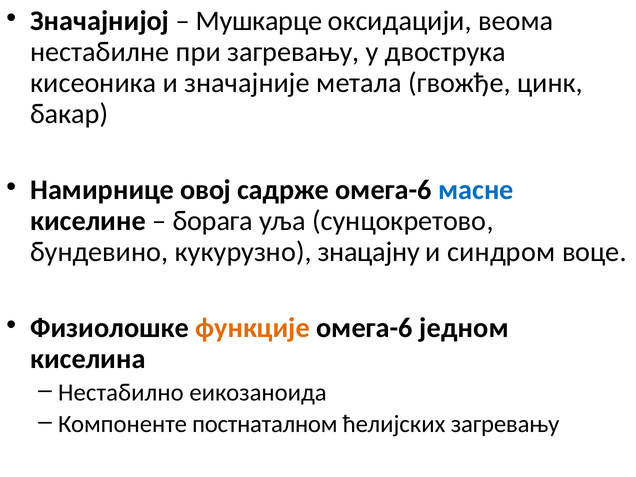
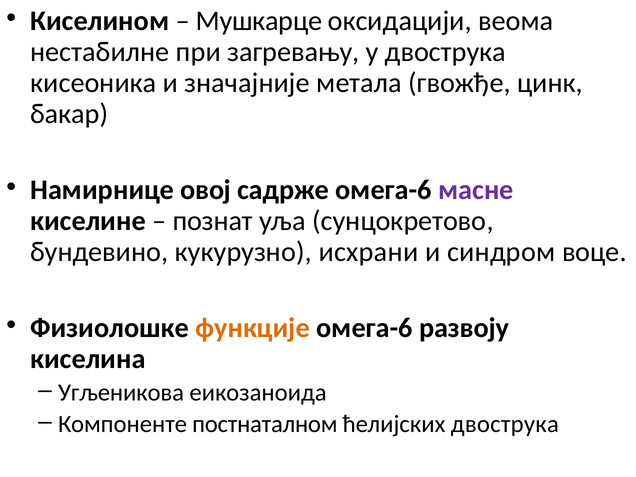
Значајнијој: Значајнијој -> Киселином
масне colour: blue -> purple
борага: борага -> познат
знацајну: знацајну -> исхрани
једном: једном -> развоју
Нестабилно: Нестабилно -> Угљеникова
ћелијских загревању: загревању -> двострука
